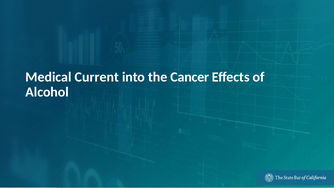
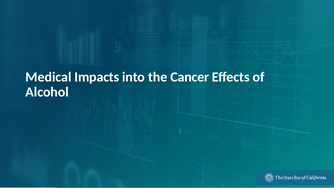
Current: Current -> Impacts
